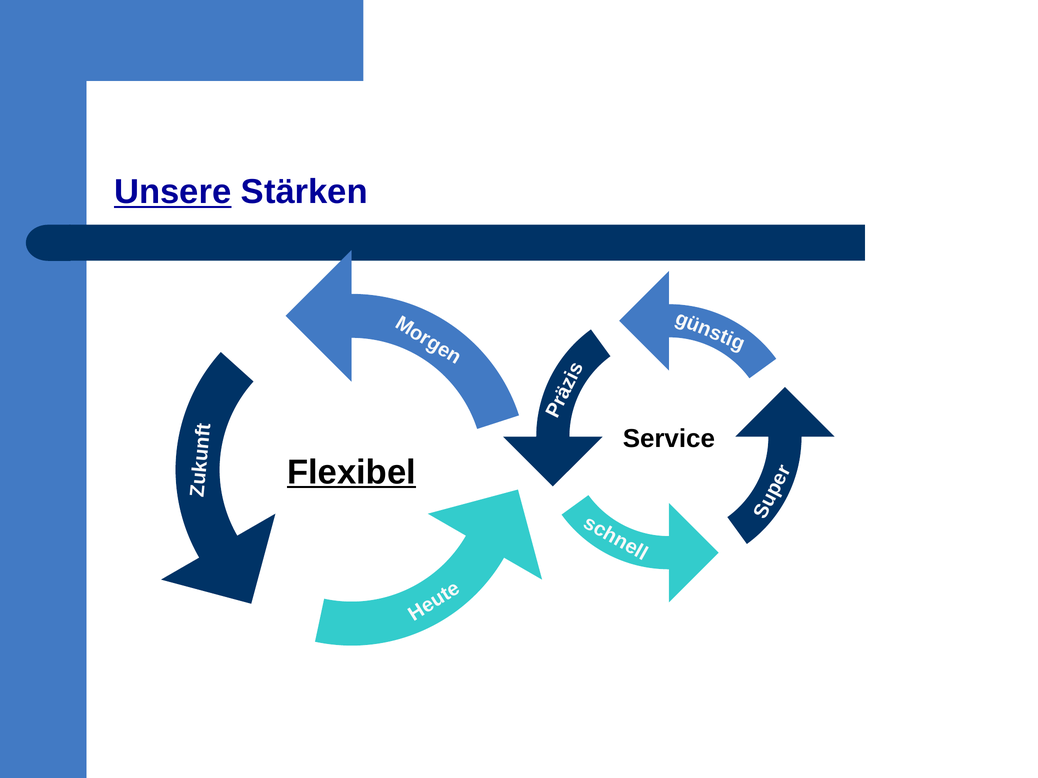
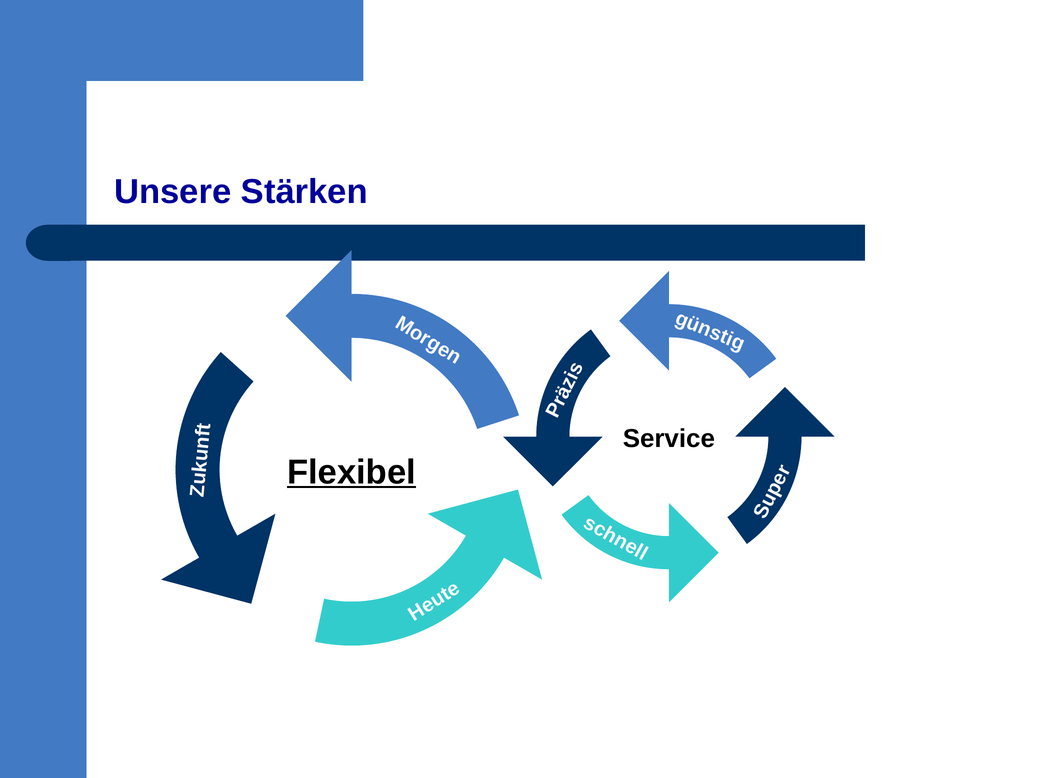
Unsere underline: present -> none
